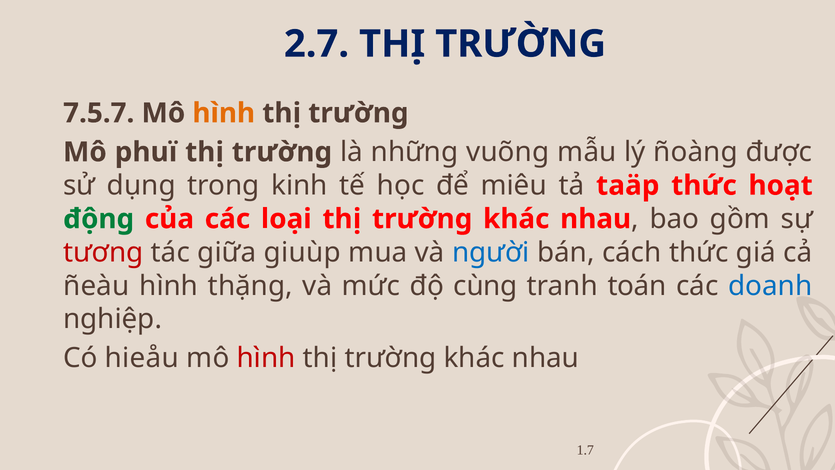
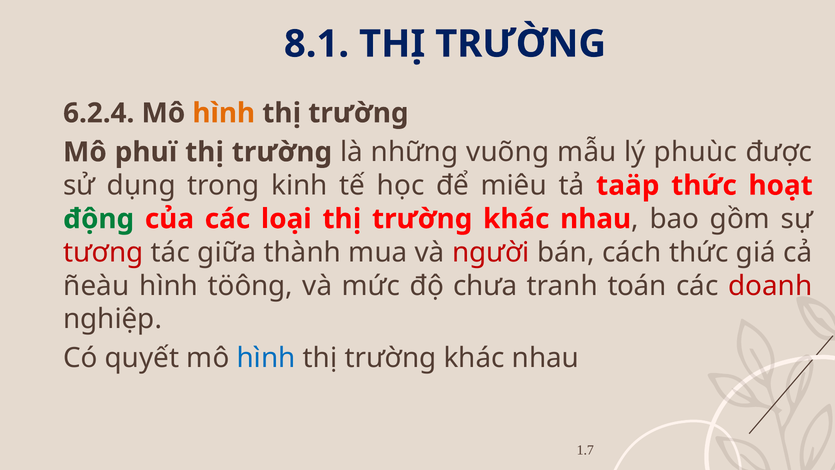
2.7: 2.7 -> 8.1
7.5.7: 7.5.7 -> 6.2.4
ñoàng: ñoàng -> phuùc
giuùp: giuùp -> thành
người colour: blue -> red
thặng: thặng -> töông
cùng: cùng -> chưa
doanh colour: blue -> red
hieåu: hieåu -> quyết
hình at (266, 358) colour: red -> blue
